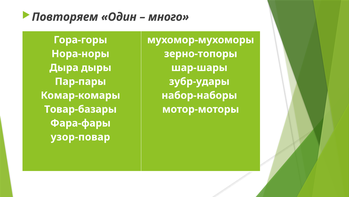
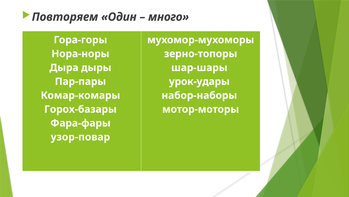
зубр-удары: зубр-удары -> урок-удары
Товар-базары: Товар-базары -> Горох-базары
